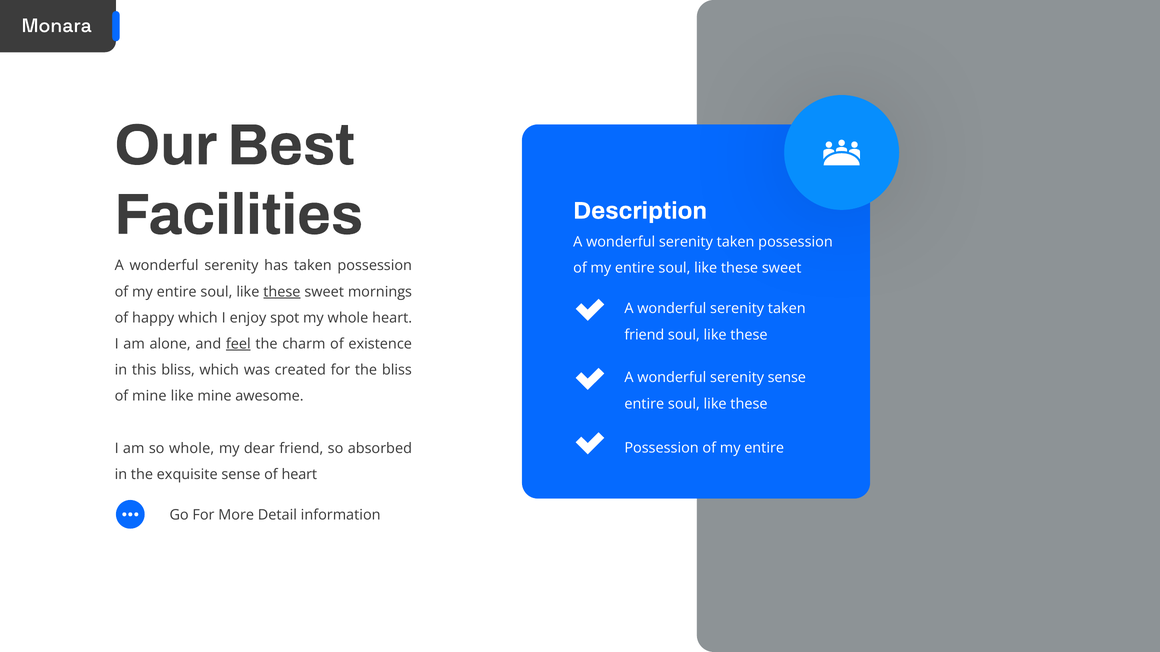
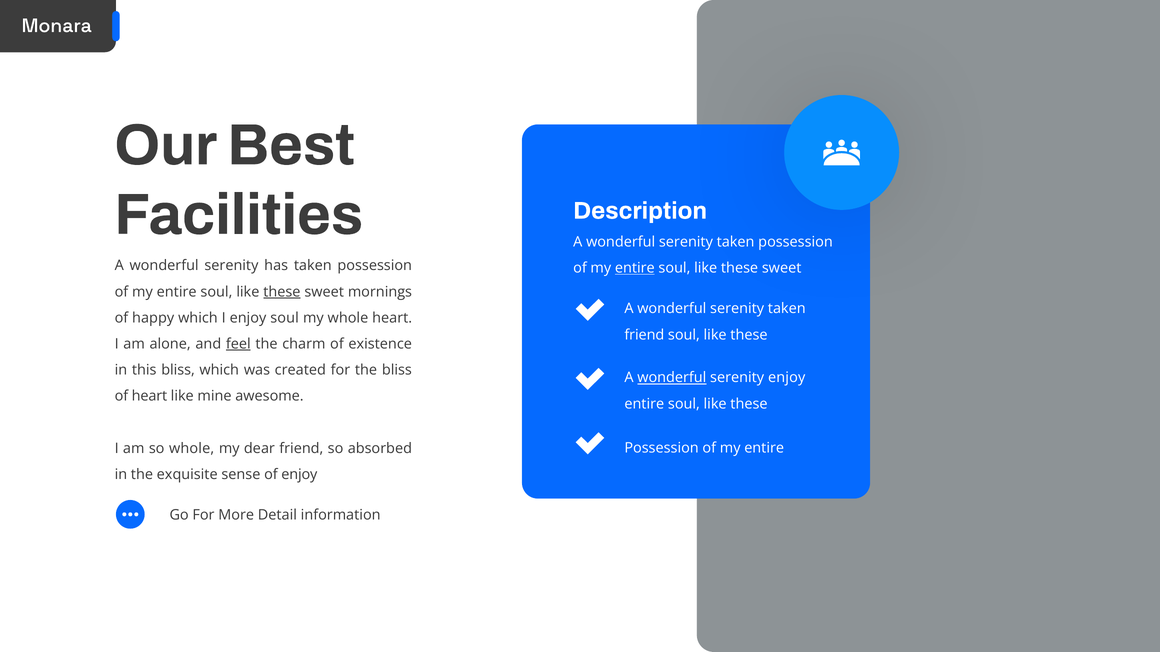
entire at (635, 268) underline: none -> present
enjoy spot: spot -> soul
wonderful at (672, 378) underline: none -> present
serenity sense: sense -> enjoy
of mine: mine -> heart
of heart: heart -> enjoy
